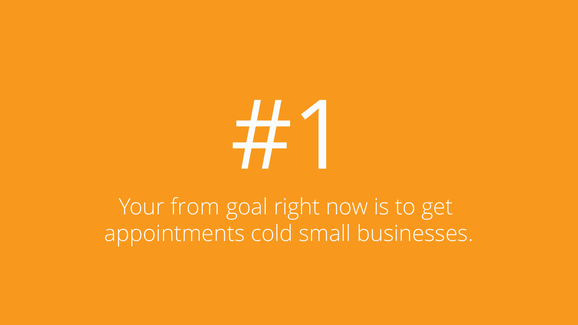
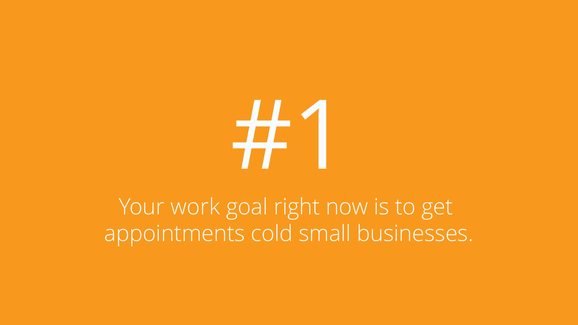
from: from -> work
